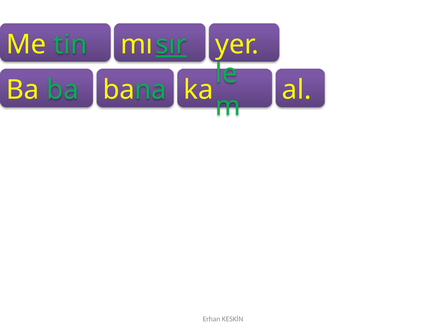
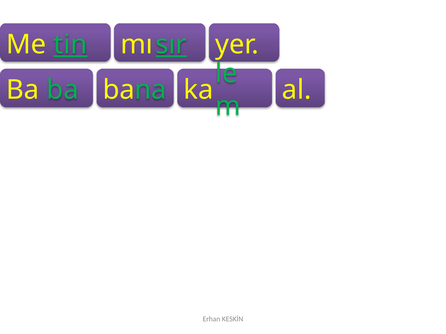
tin underline: none -> present
